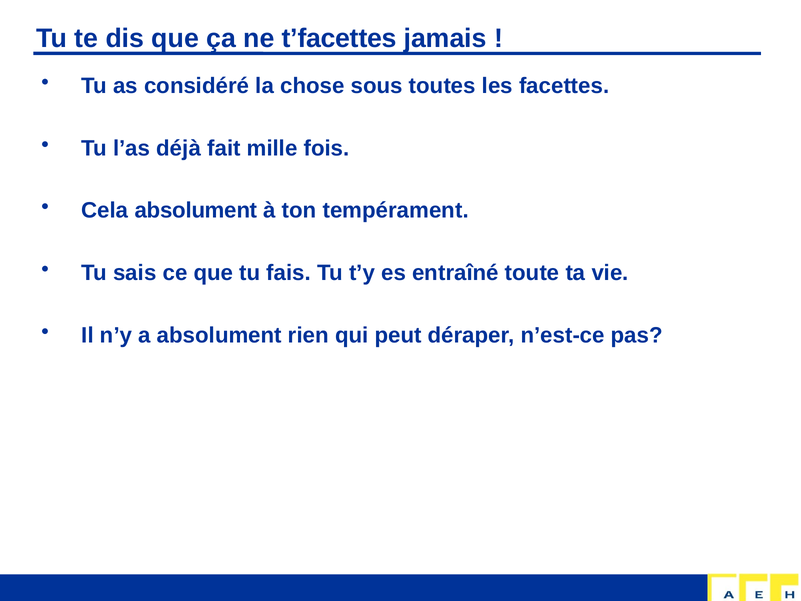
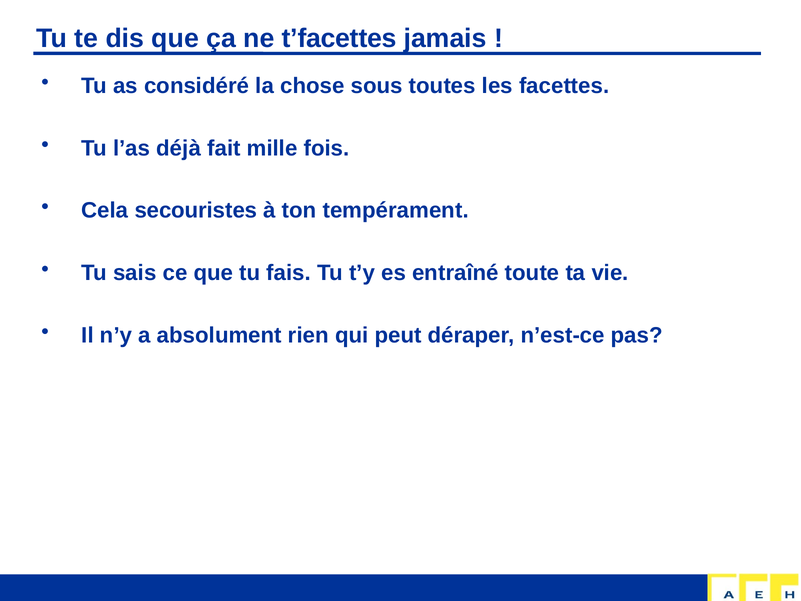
Cela absolument: absolument -> secouristes
